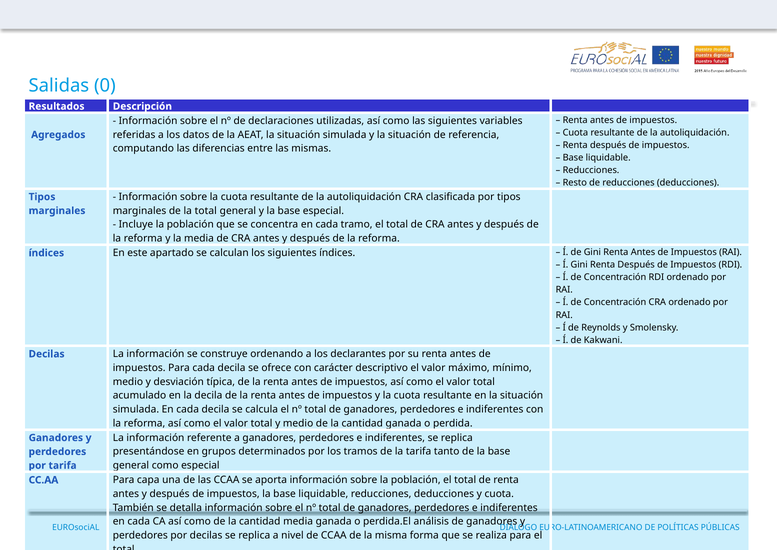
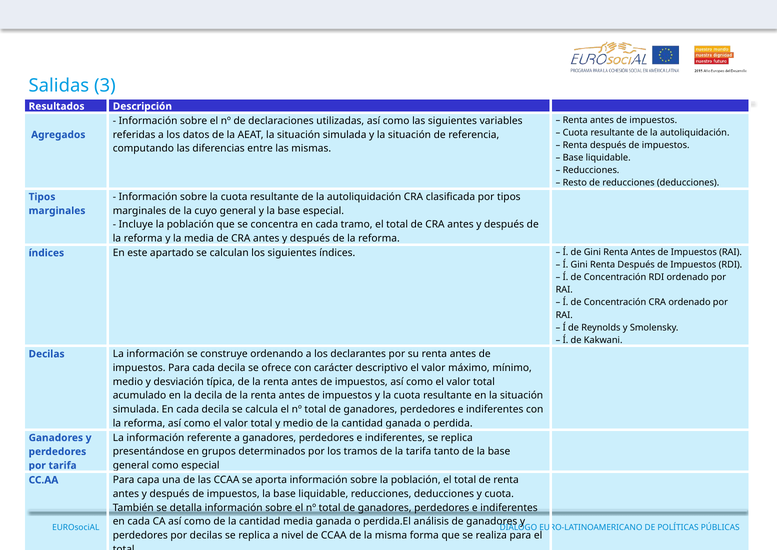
0: 0 -> 3
la total: total -> cuyo
